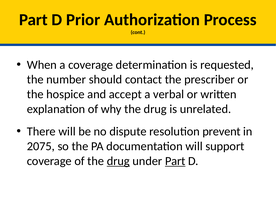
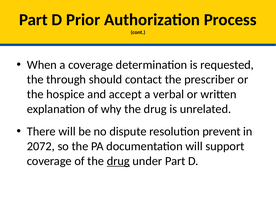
number: number -> through
2075: 2075 -> 2072
Part at (175, 161) underline: present -> none
